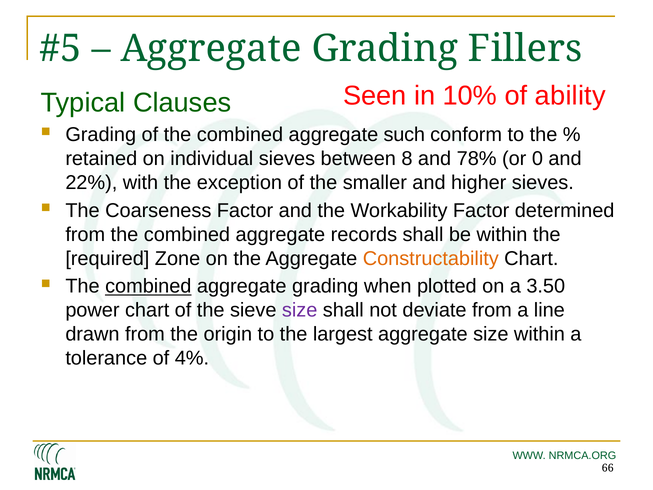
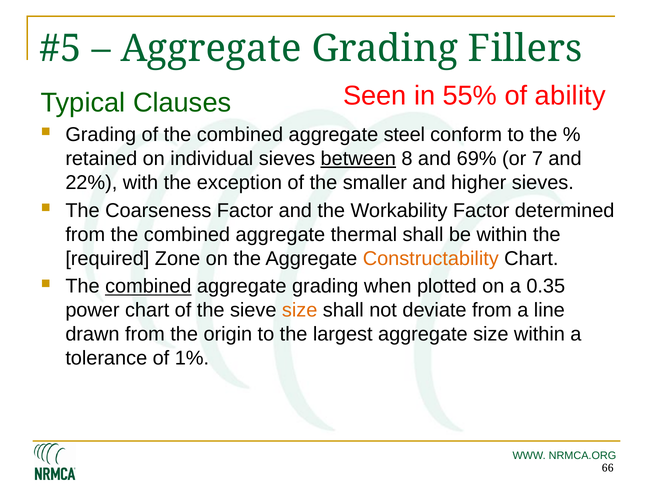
10%: 10% -> 55%
such: such -> steel
between underline: none -> present
78%: 78% -> 69%
0: 0 -> 7
records: records -> thermal
3.50: 3.50 -> 0.35
size at (300, 310) colour: purple -> orange
4%: 4% -> 1%
